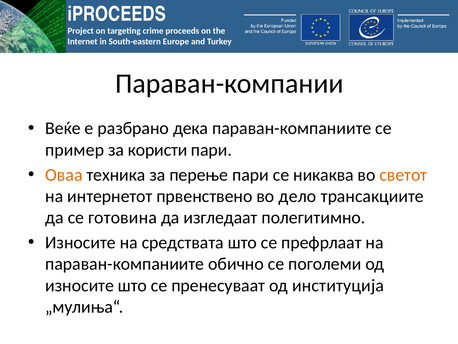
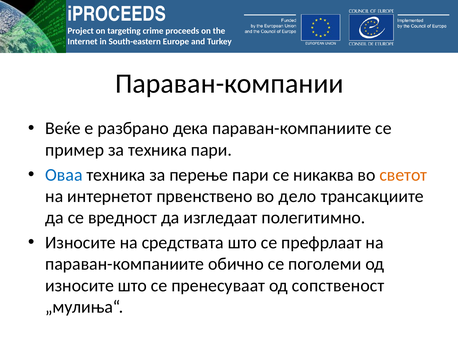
за користи: користи -> техника
Оваа colour: orange -> blue
готовина: готовина -> вредност
институција: институција -> сопственост
